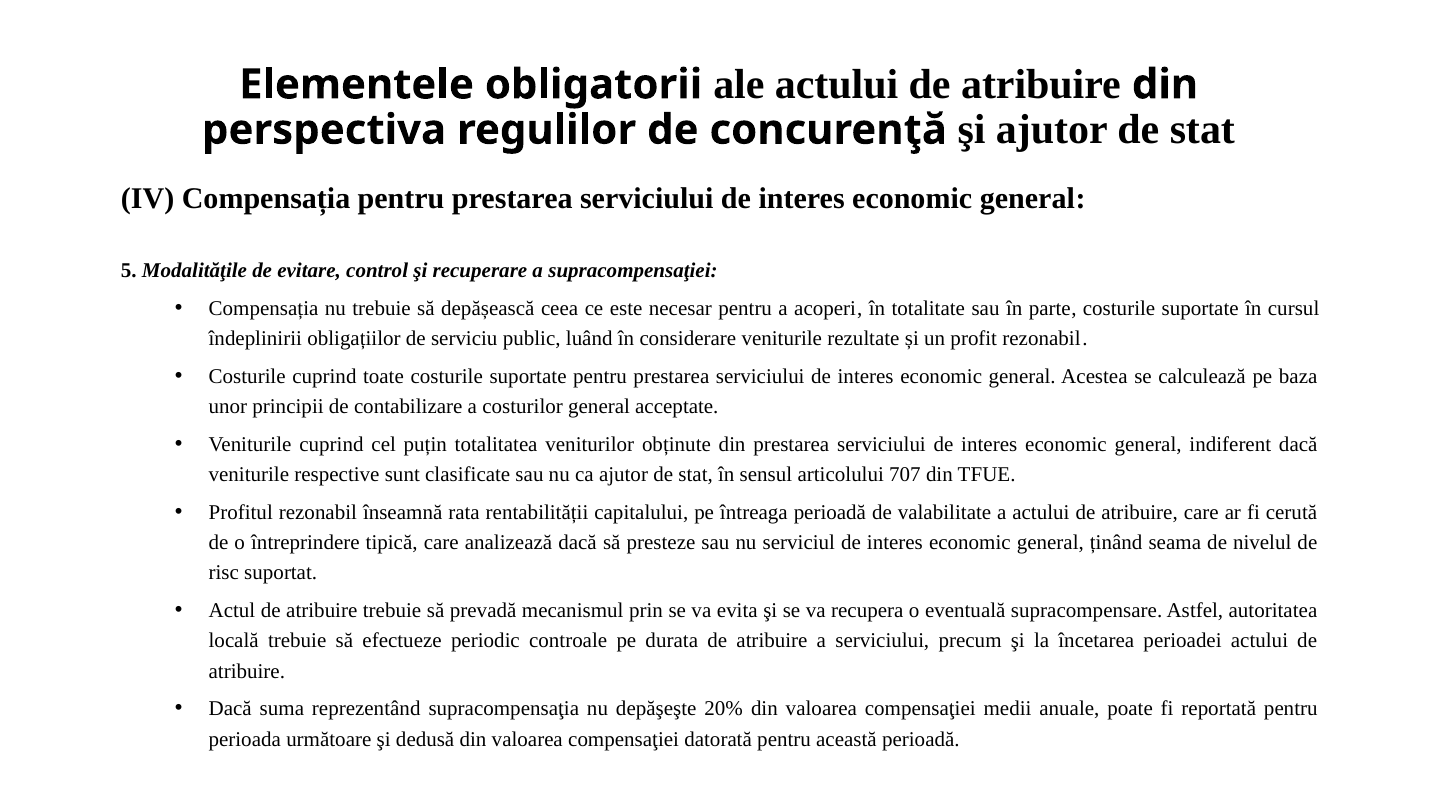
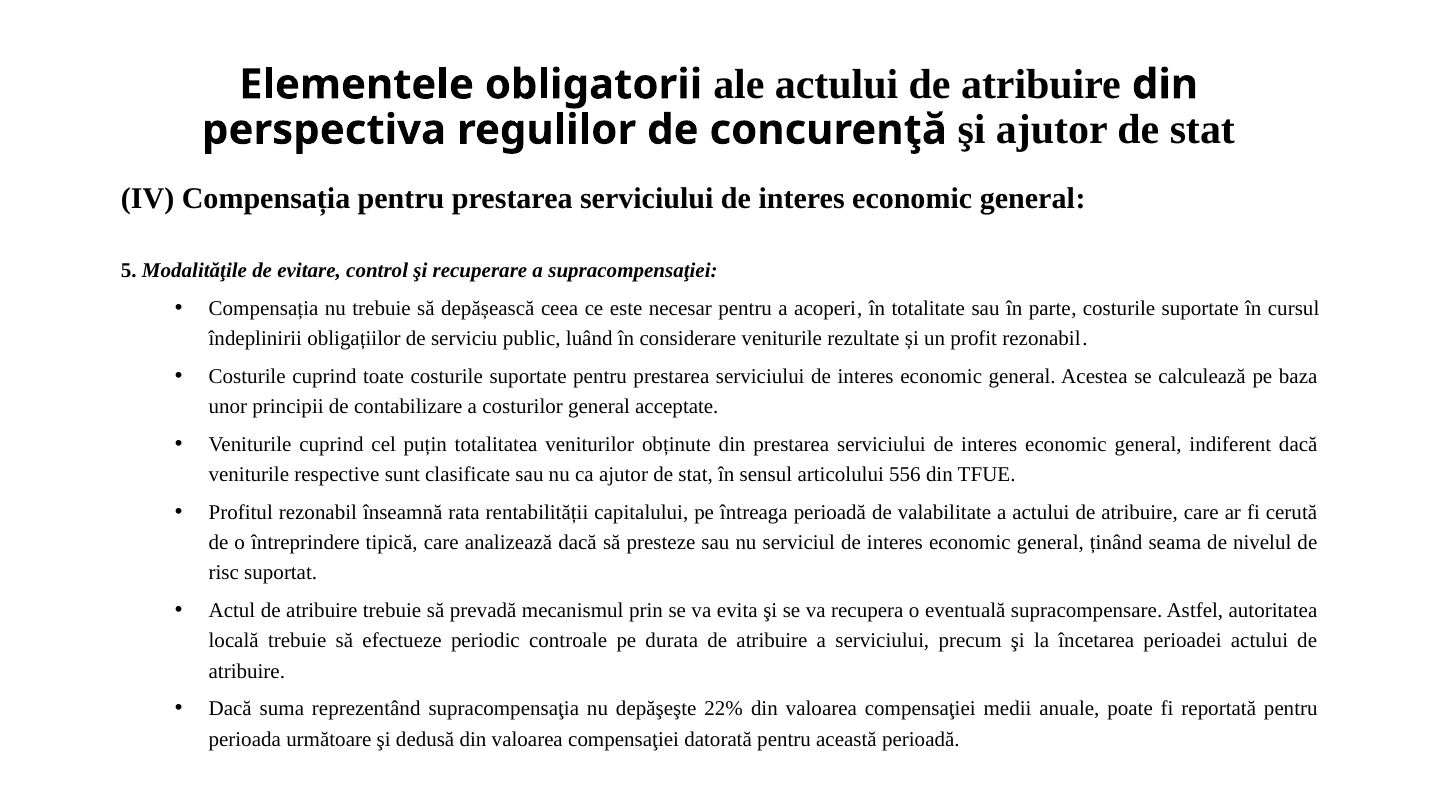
707: 707 -> 556
20%: 20% -> 22%
